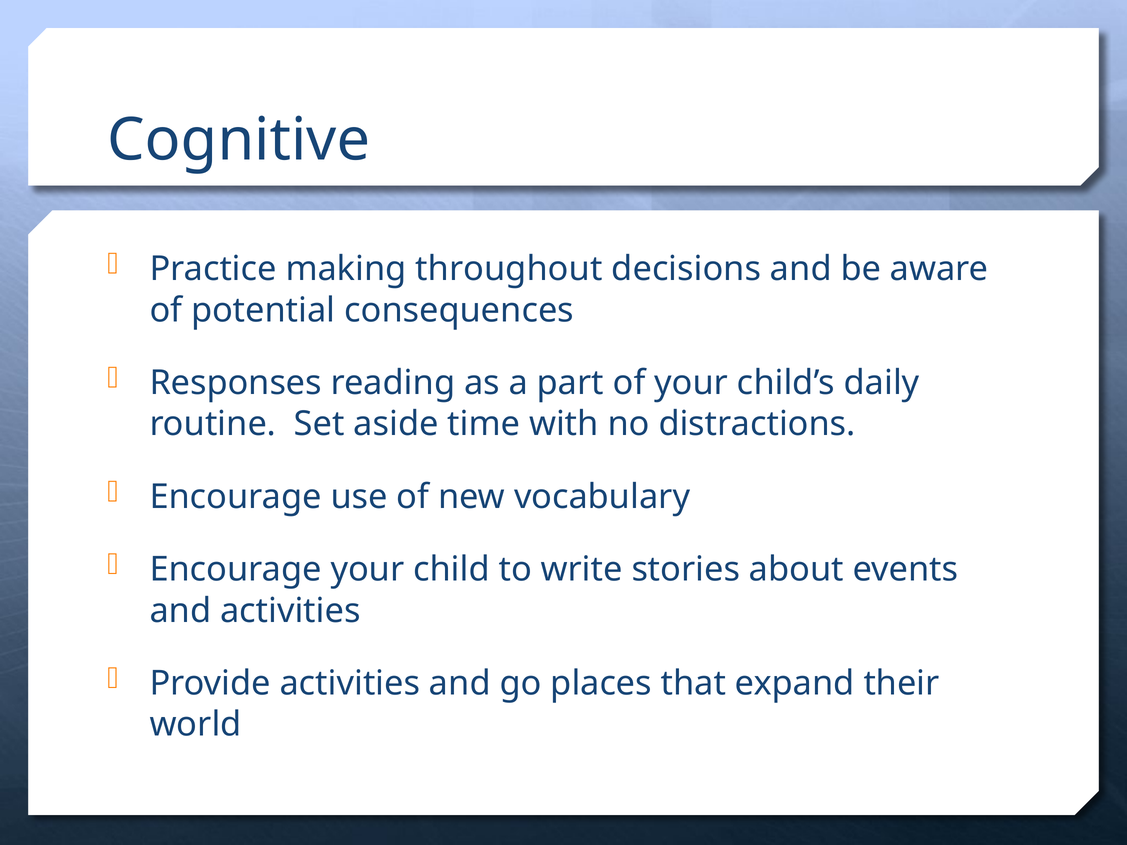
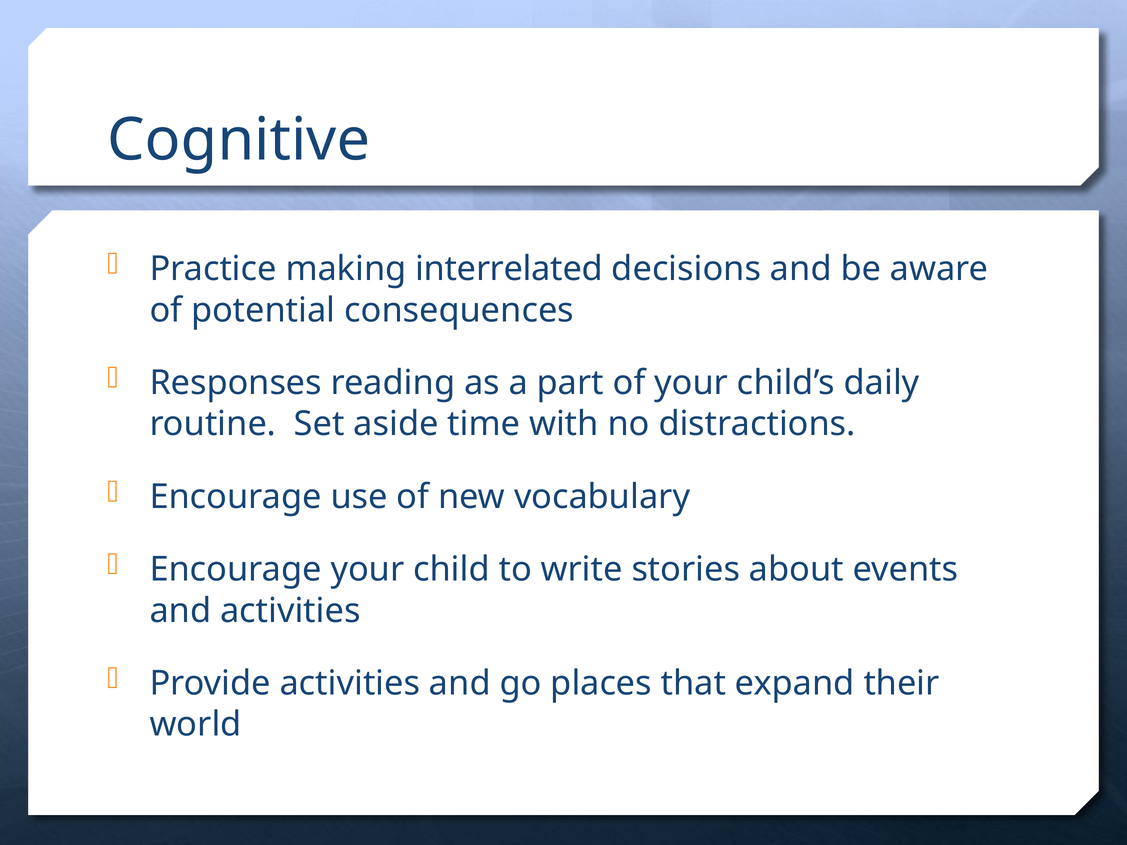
throughout: throughout -> interrelated
